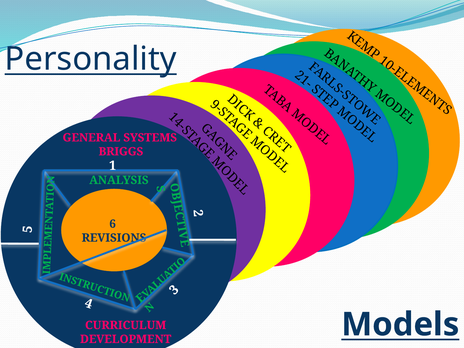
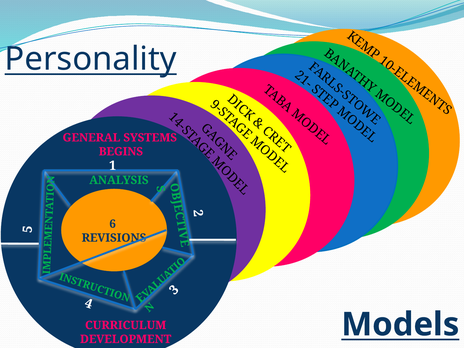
BRIGGS: BRIGGS -> BEGINS
